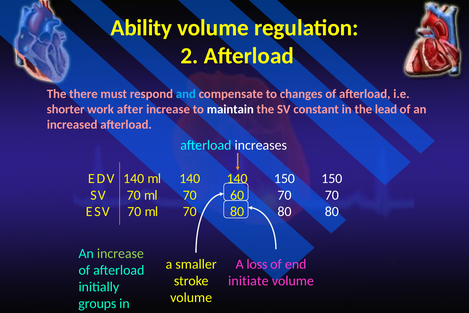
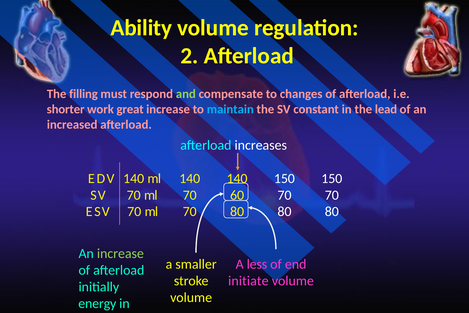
there: there -> filling
and colour: light blue -> light green
after: after -> great
maintain colour: white -> light blue
loss: loss -> less
groups: groups -> energy
